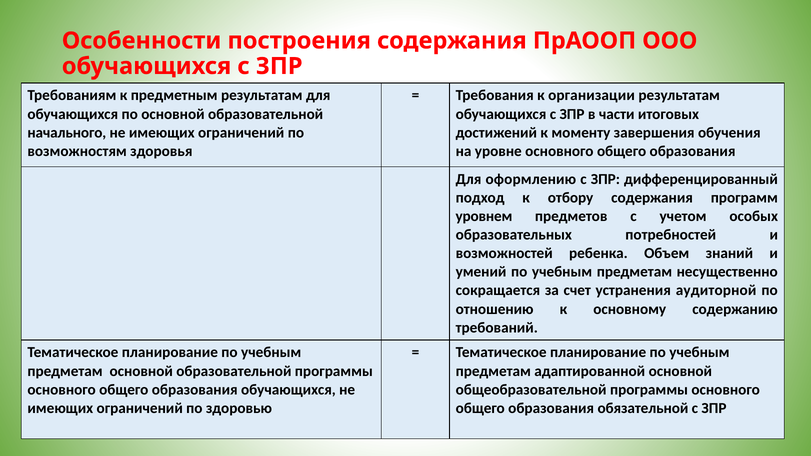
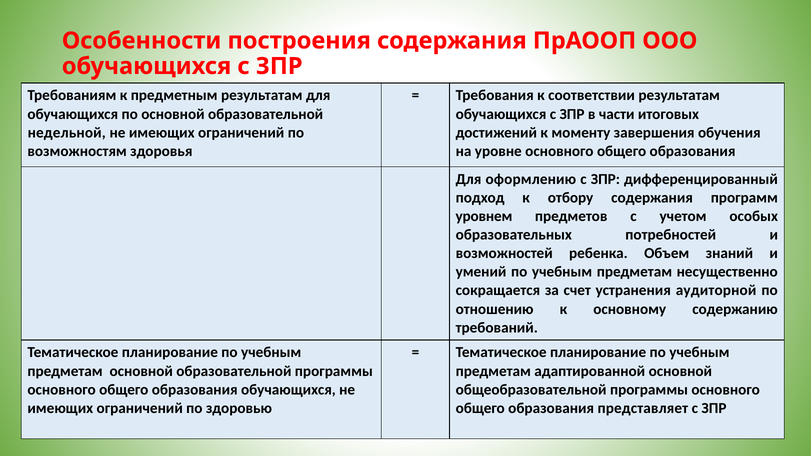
организации: организации -> соответствии
начального: начального -> недельной
обязательной: обязательной -> представляет
